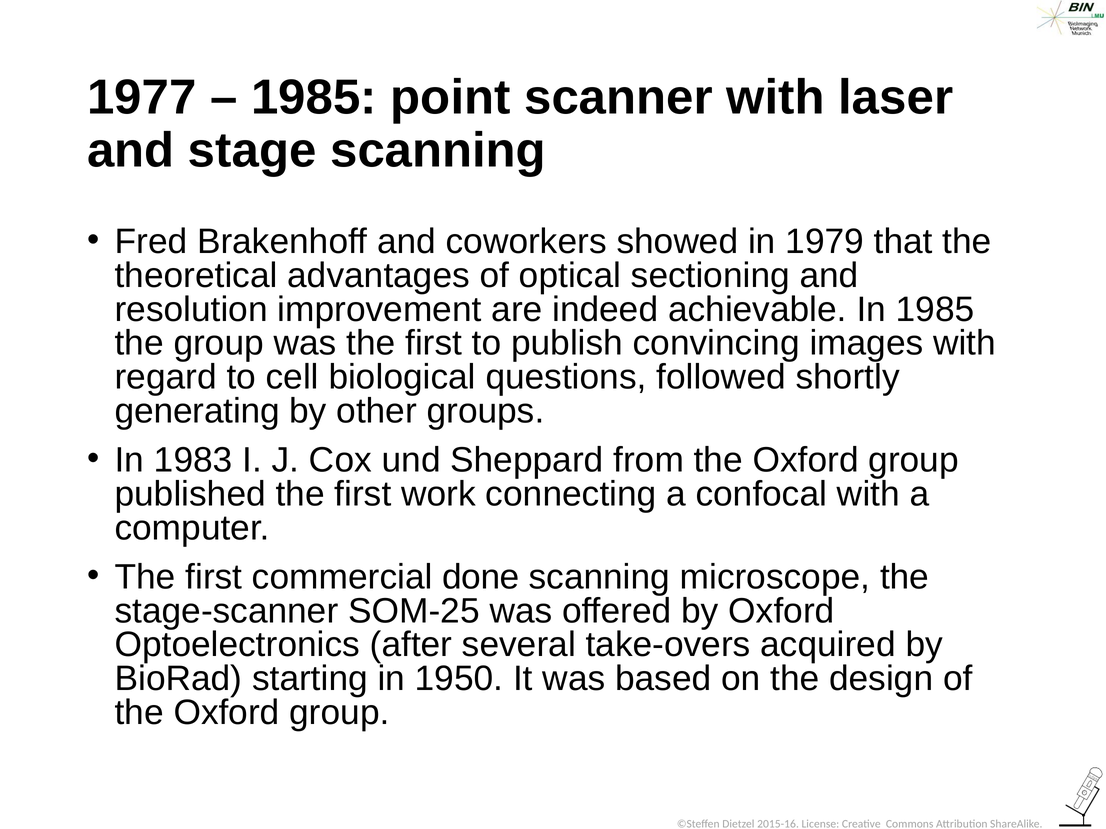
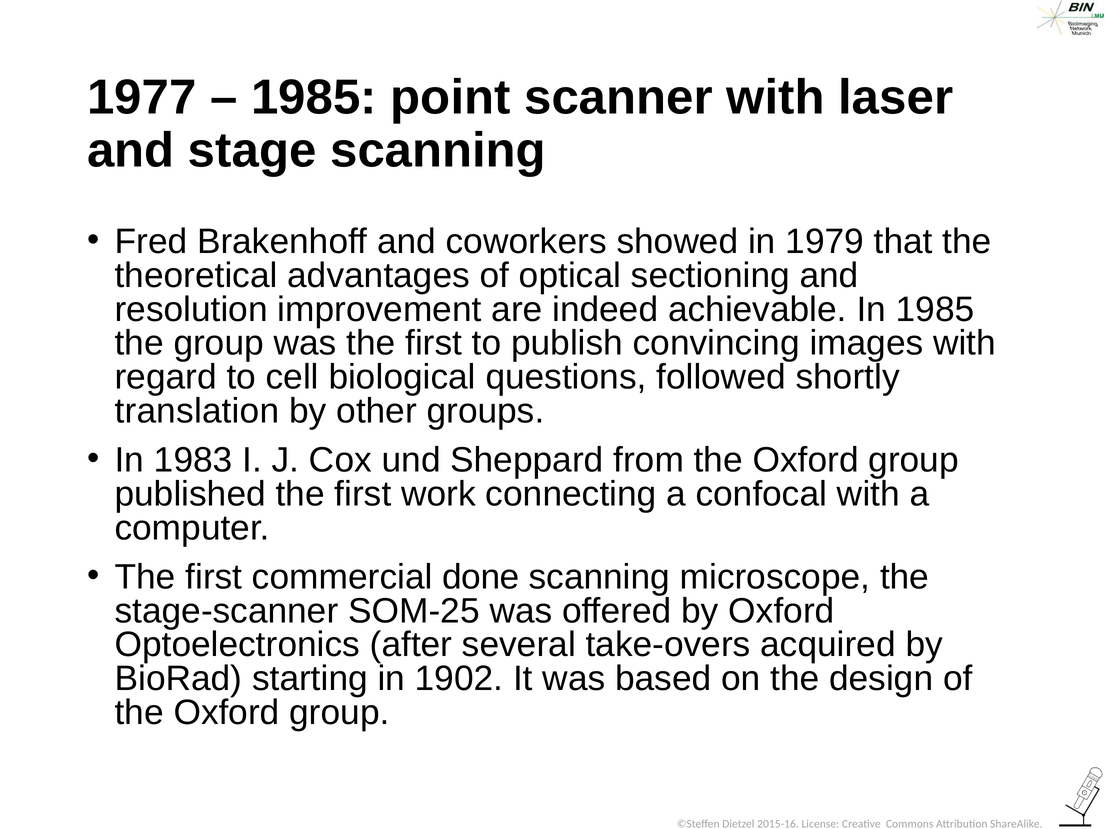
generating: generating -> translation
1950: 1950 -> 1902
